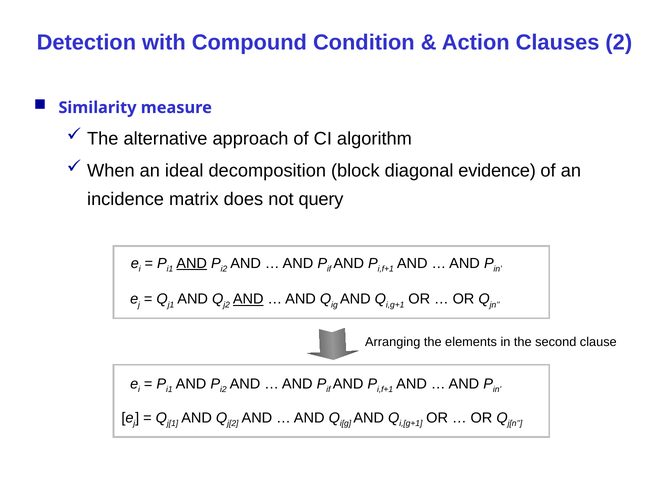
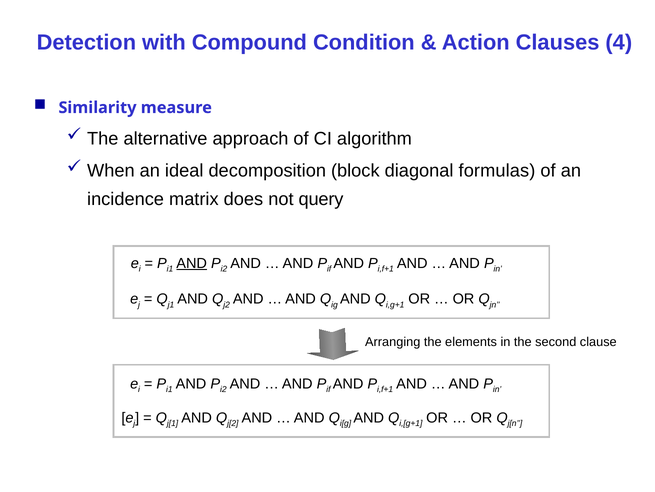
2: 2 -> 4
evidence: evidence -> formulas
AND at (248, 299) underline: present -> none
